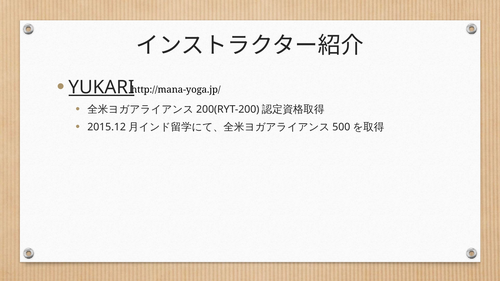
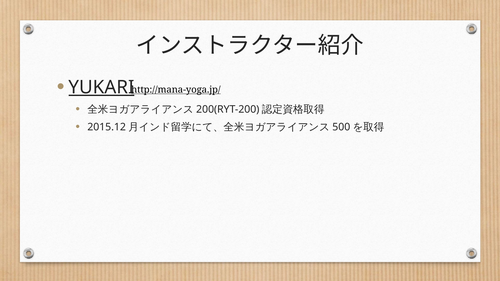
http://mana-yoga.jp/ underline: none -> present
